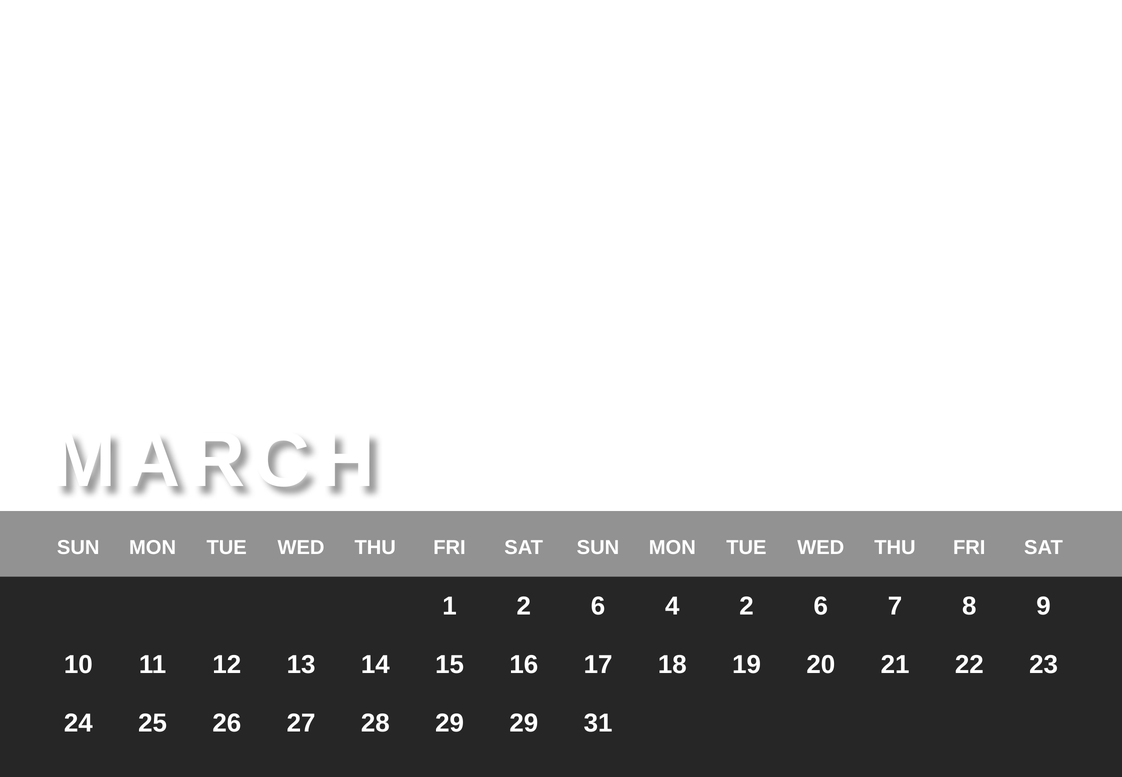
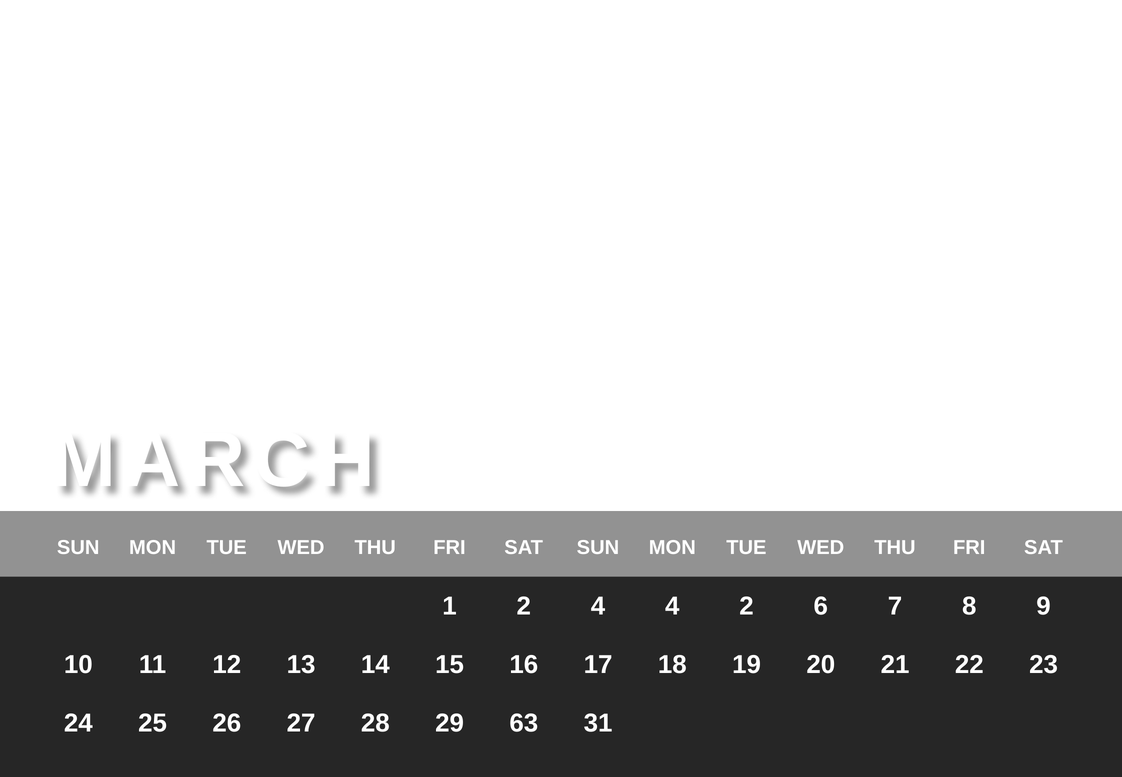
1 2 6: 6 -> 4
29 29: 29 -> 63
